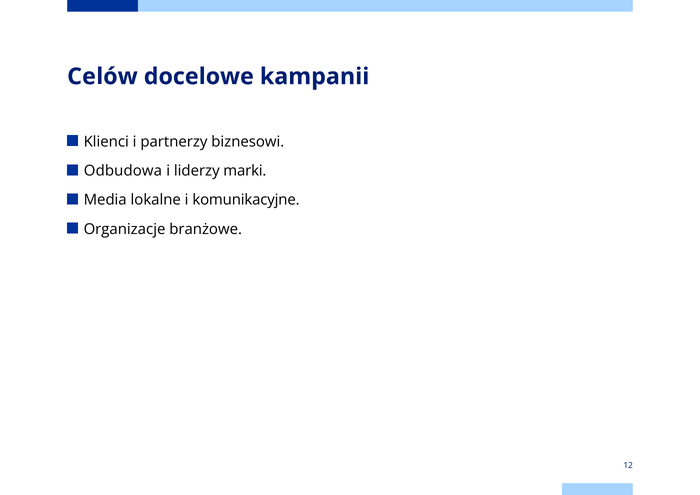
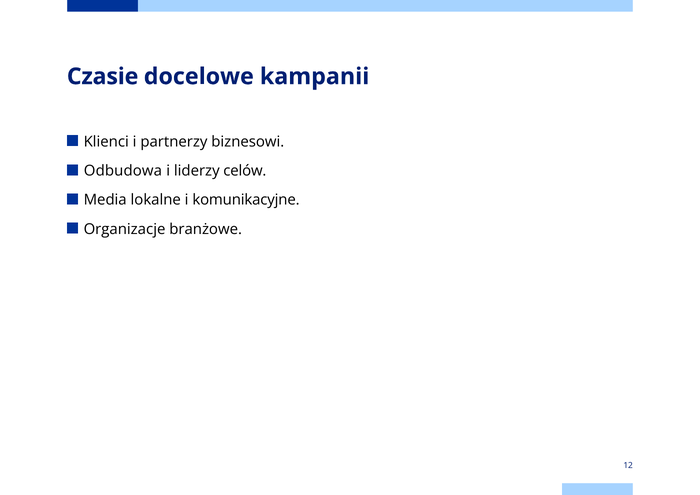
Celów: Celów -> Czasie
marki: marki -> celów
